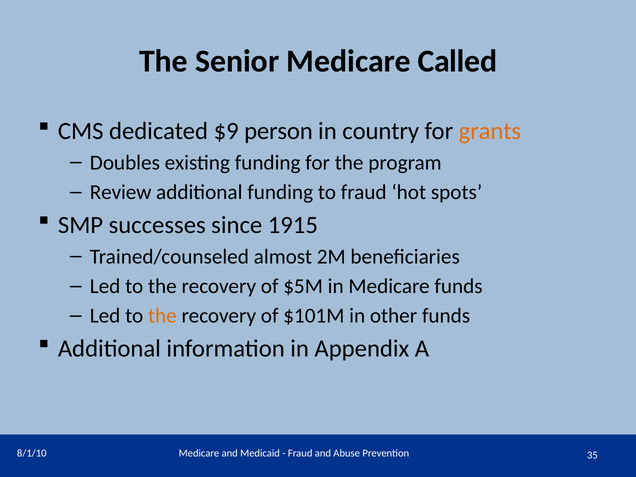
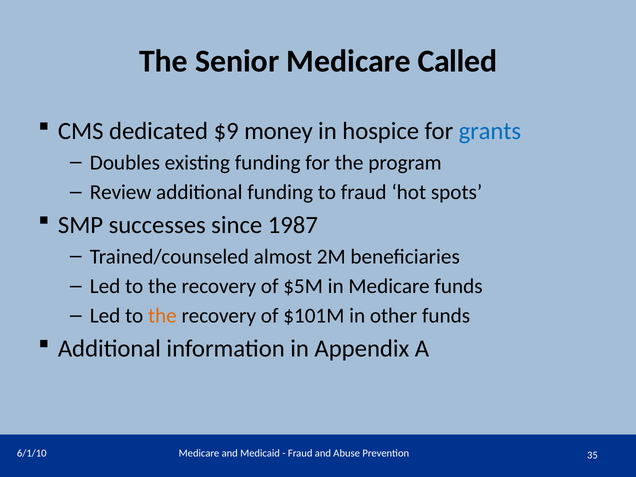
person: person -> money
country: country -> hospice
grants colour: orange -> blue
1915: 1915 -> 1987
8/1/10: 8/1/10 -> 6/1/10
